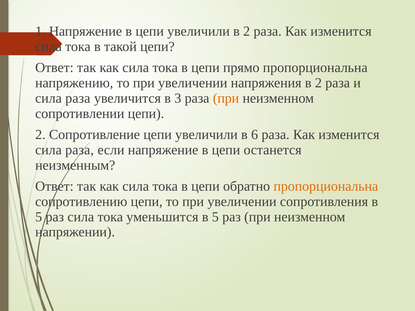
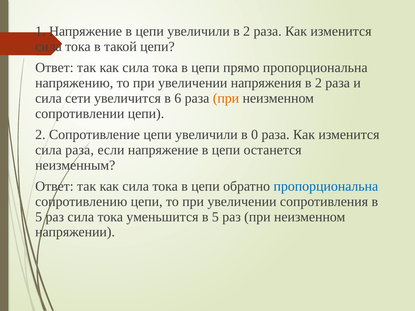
раза at (78, 98): раза -> сети
3: 3 -> 6
6: 6 -> 0
пропорциональна at (326, 186) colour: orange -> blue
